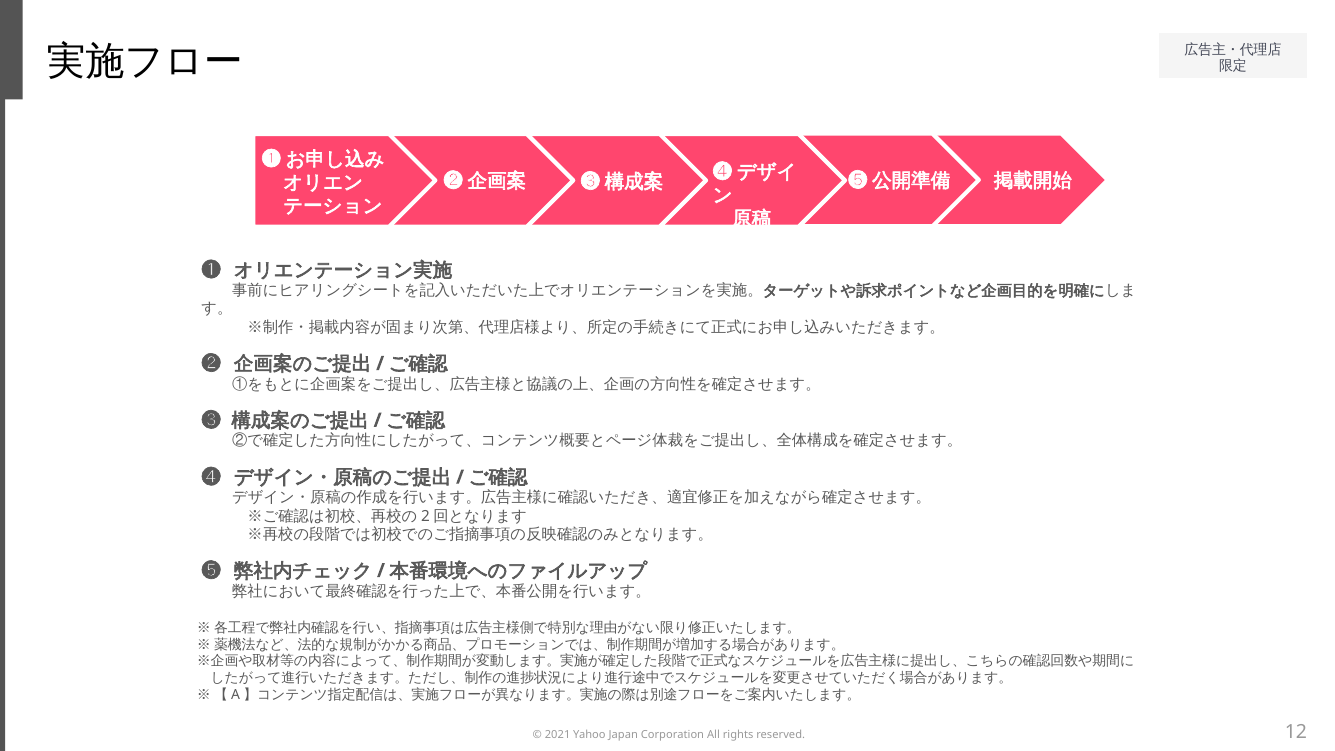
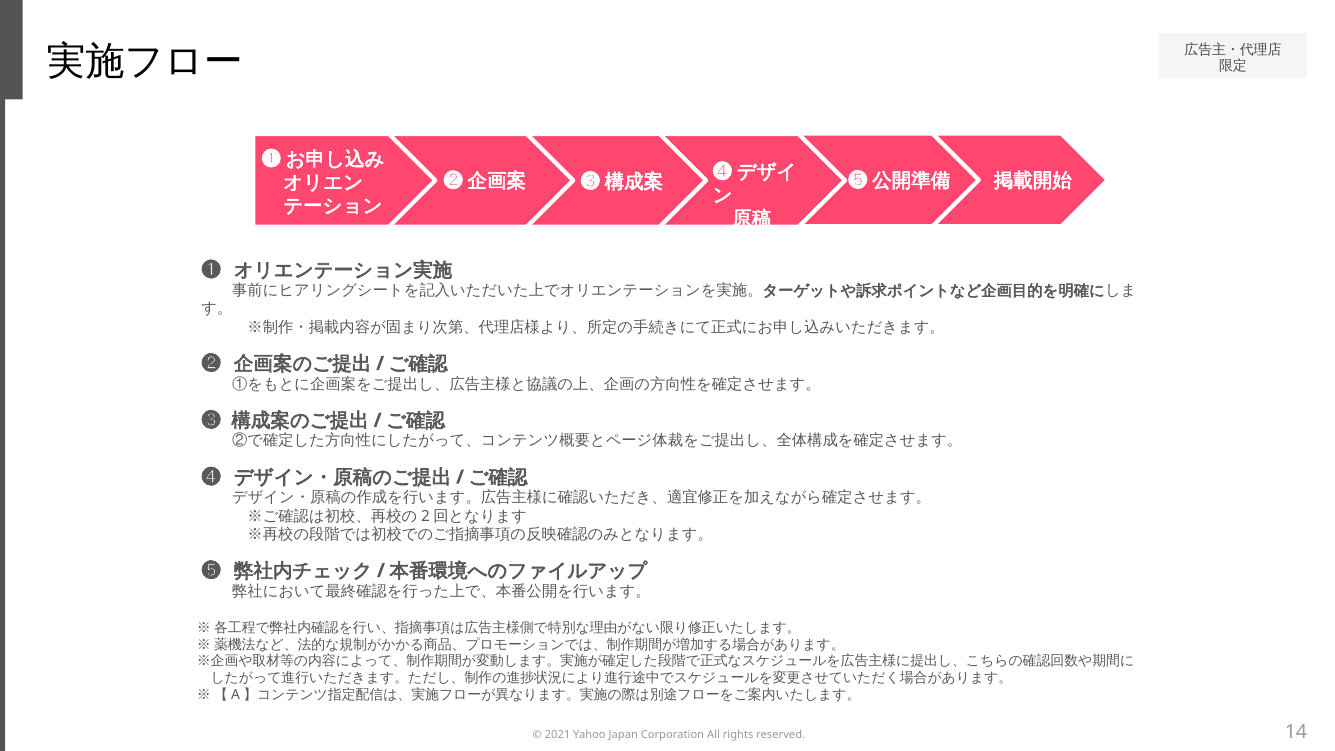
12: 12 -> 14
